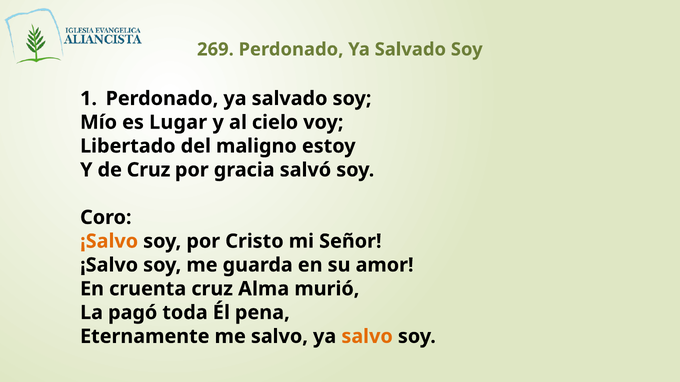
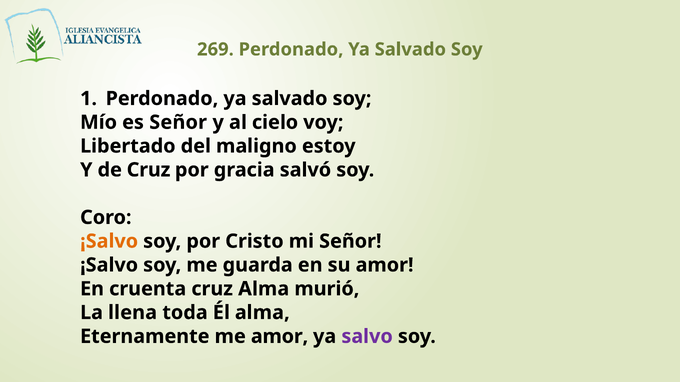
es Lugar: Lugar -> Señor
pagó: pagó -> llena
Él pena: pena -> alma
me salvo: salvo -> amor
salvo at (367, 337) colour: orange -> purple
